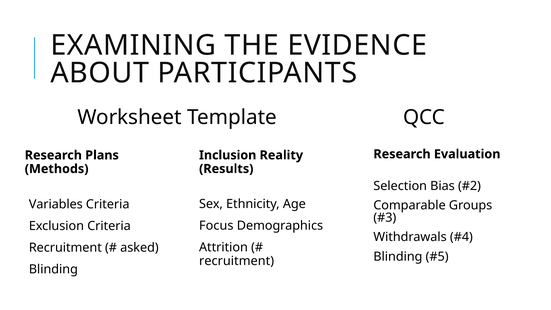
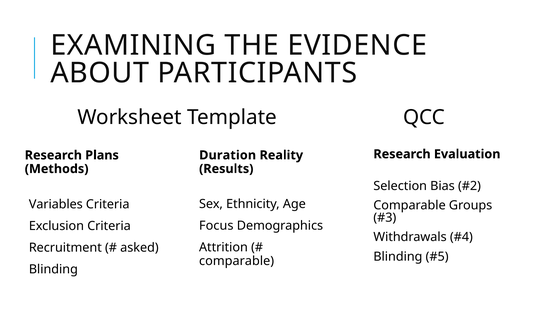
Inclusion: Inclusion -> Duration
recruitment at (237, 261): recruitment -> comparable
